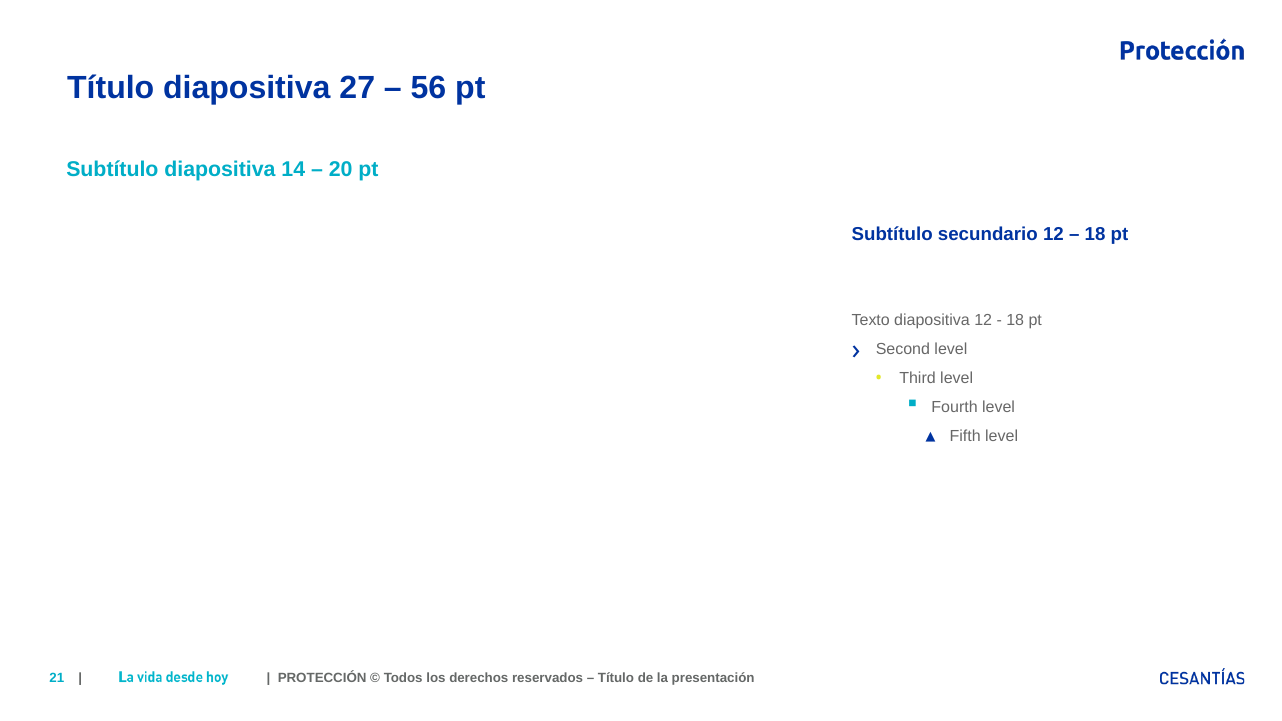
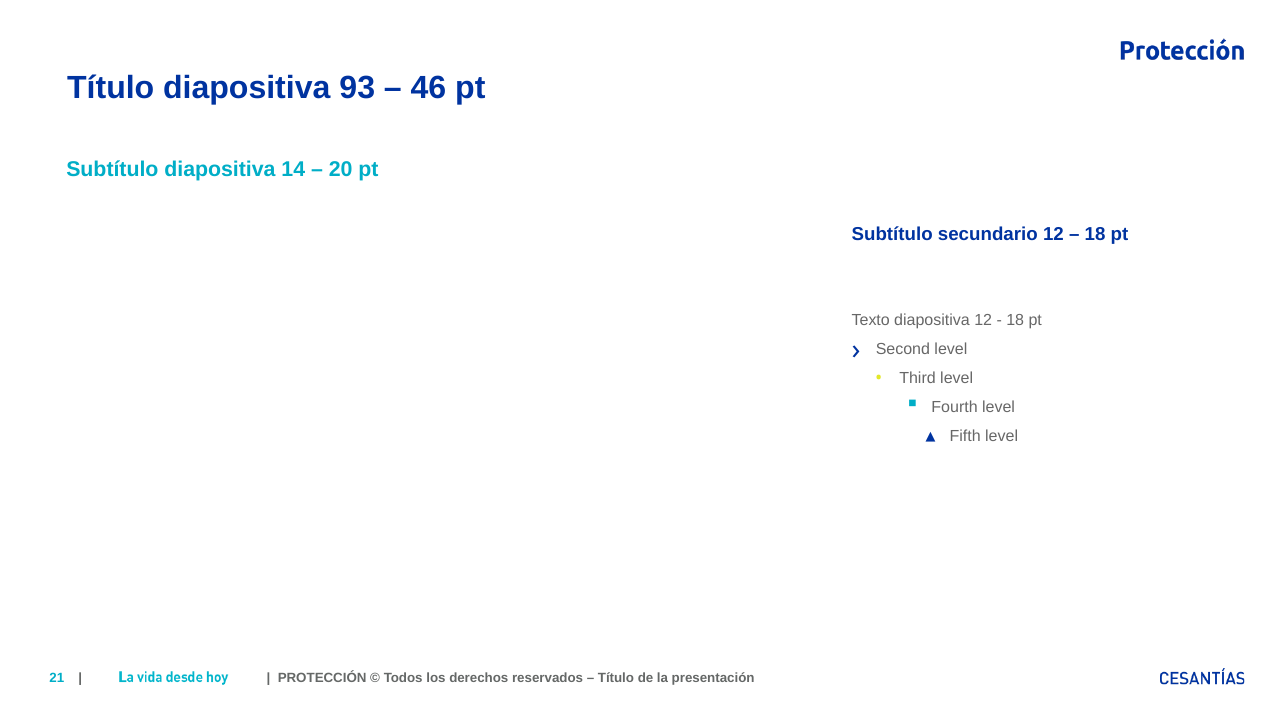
27: 27 -> 93
56: 56 -> 46
